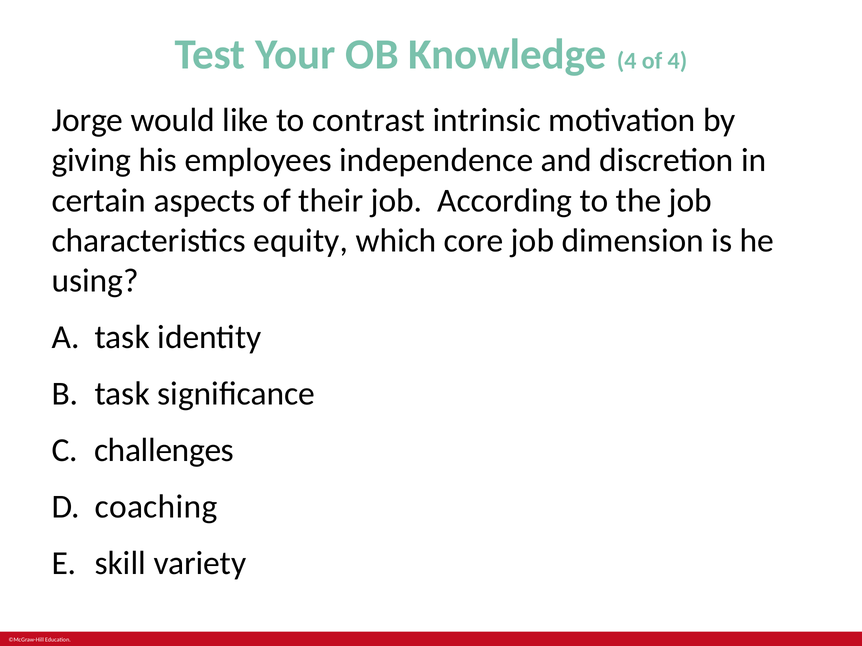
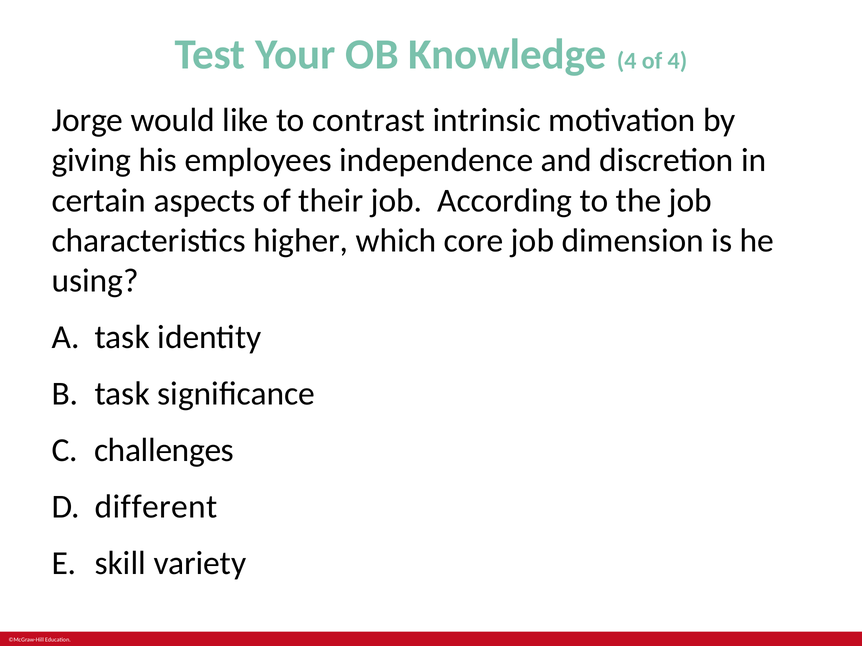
equity: equity -> higher
coaching: coaching -> different
